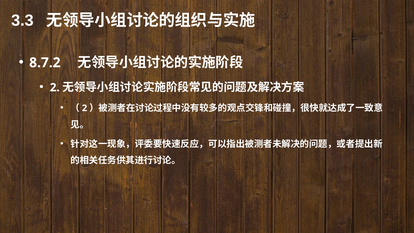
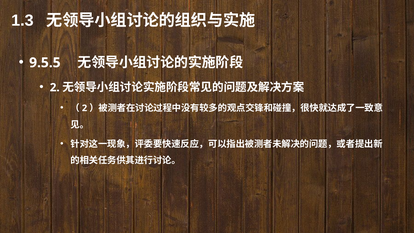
3.3: 3.3 -> 1.3
8.7.2: 8.7.2 -> 9.5.5
